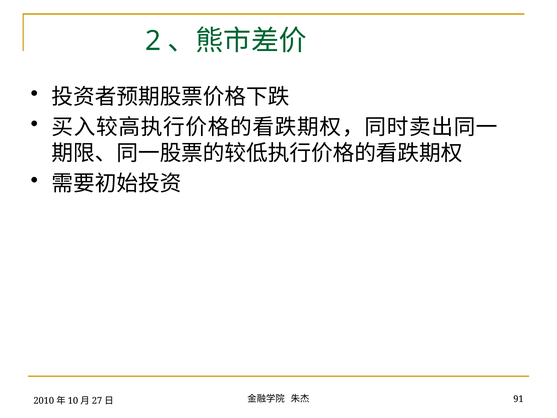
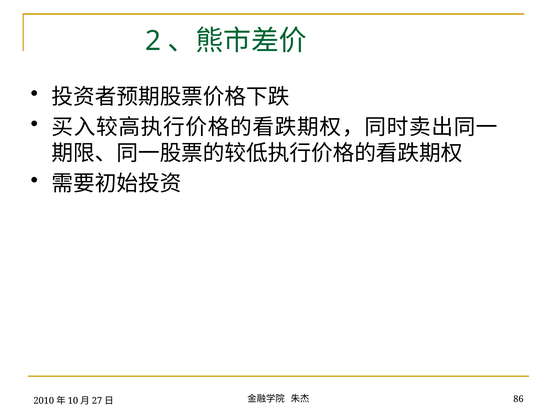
91: 91 -> 86
